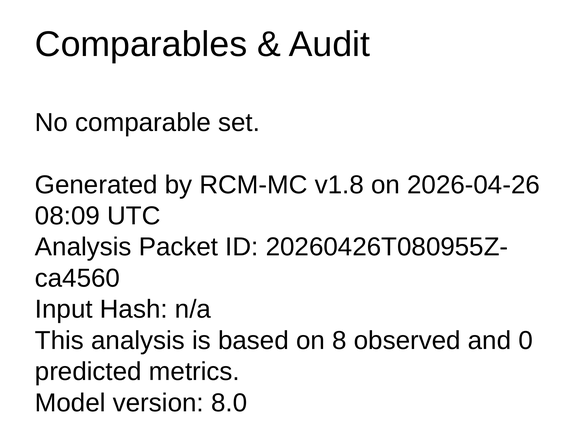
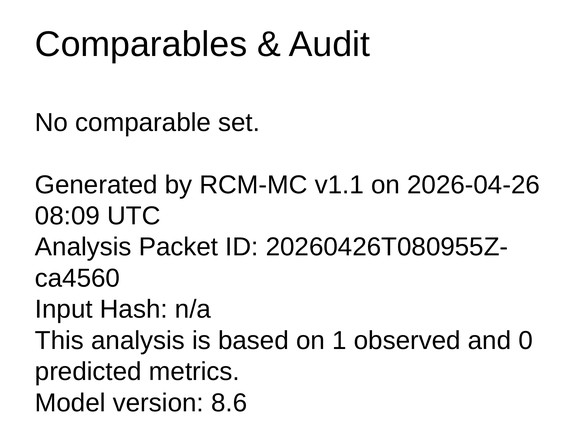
v1.8: v1.8 -> v1.1
8: 8 -> 1
8.0: 8.0 -> 8.6
